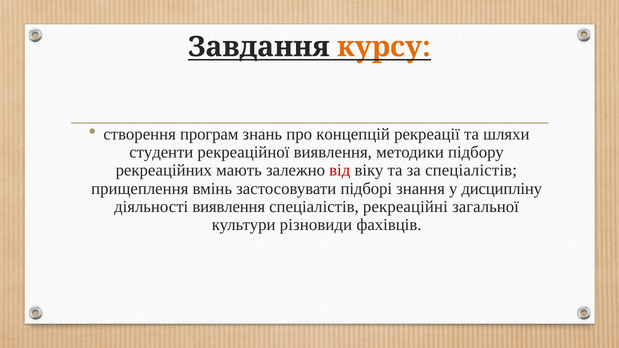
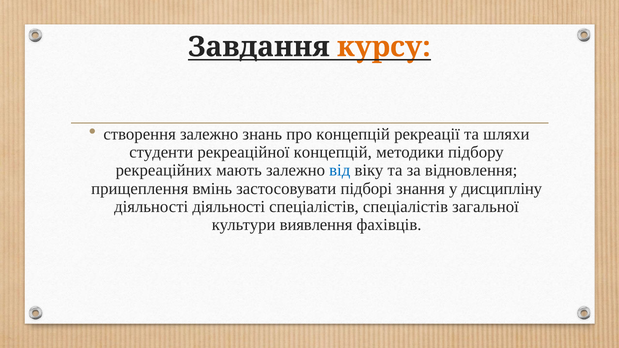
створення програм: програм -> залежно
рекреаційної виявлення: виявлення -> концепцій
від colour: red -> blue
за спеціалістів: спеціалістів -> відновлення
діяльності виявлення: виявлення -> діяльності
спеціалістів рекреаційні: рекреаційні -> спеціалістів
різновиди: різновиди -> виявлення
